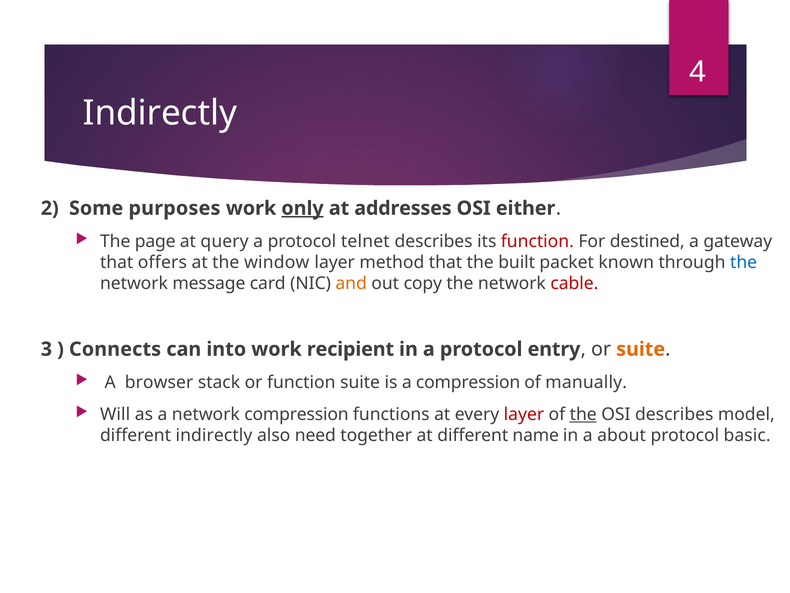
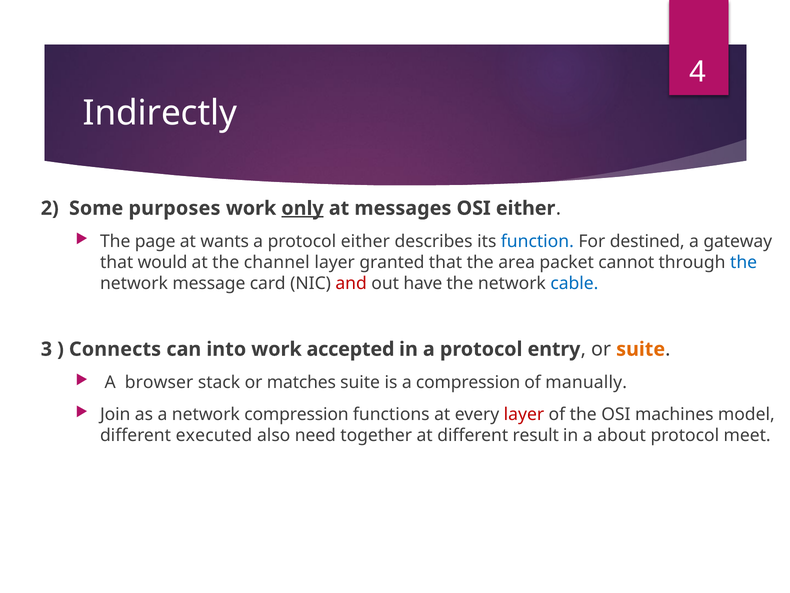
addresses: addresses -> messages
query: query -> wants
protocol telnet: telnet -> either
function at (537, 241) colour: red -> blue
offers: offers -> would
window: window -> channel
method: method -> granted
built: built -> area
known: known -> cannot
and colour: orange -> red
copy: copy -> have
cable colour: red -> blue
recipient: recipient -> accepted
or function: function -> matches
Will: Will -> Join
the at (583, 414) underline: present -> none
OSI describes: describes -> machines
different indirectly: indirectly -> executed
name: name -> result
basic: basic -> meet
